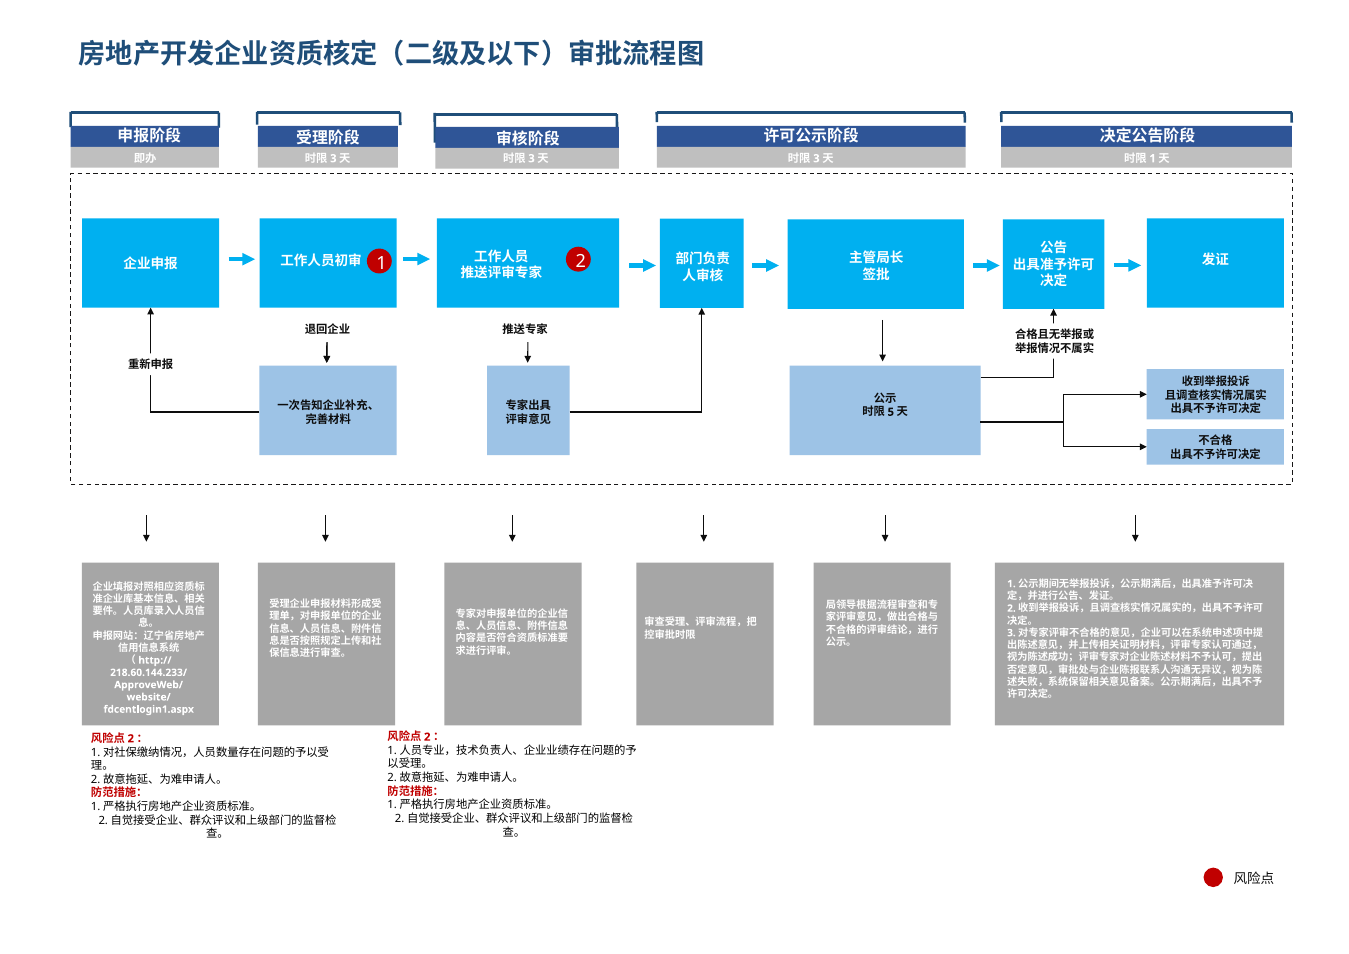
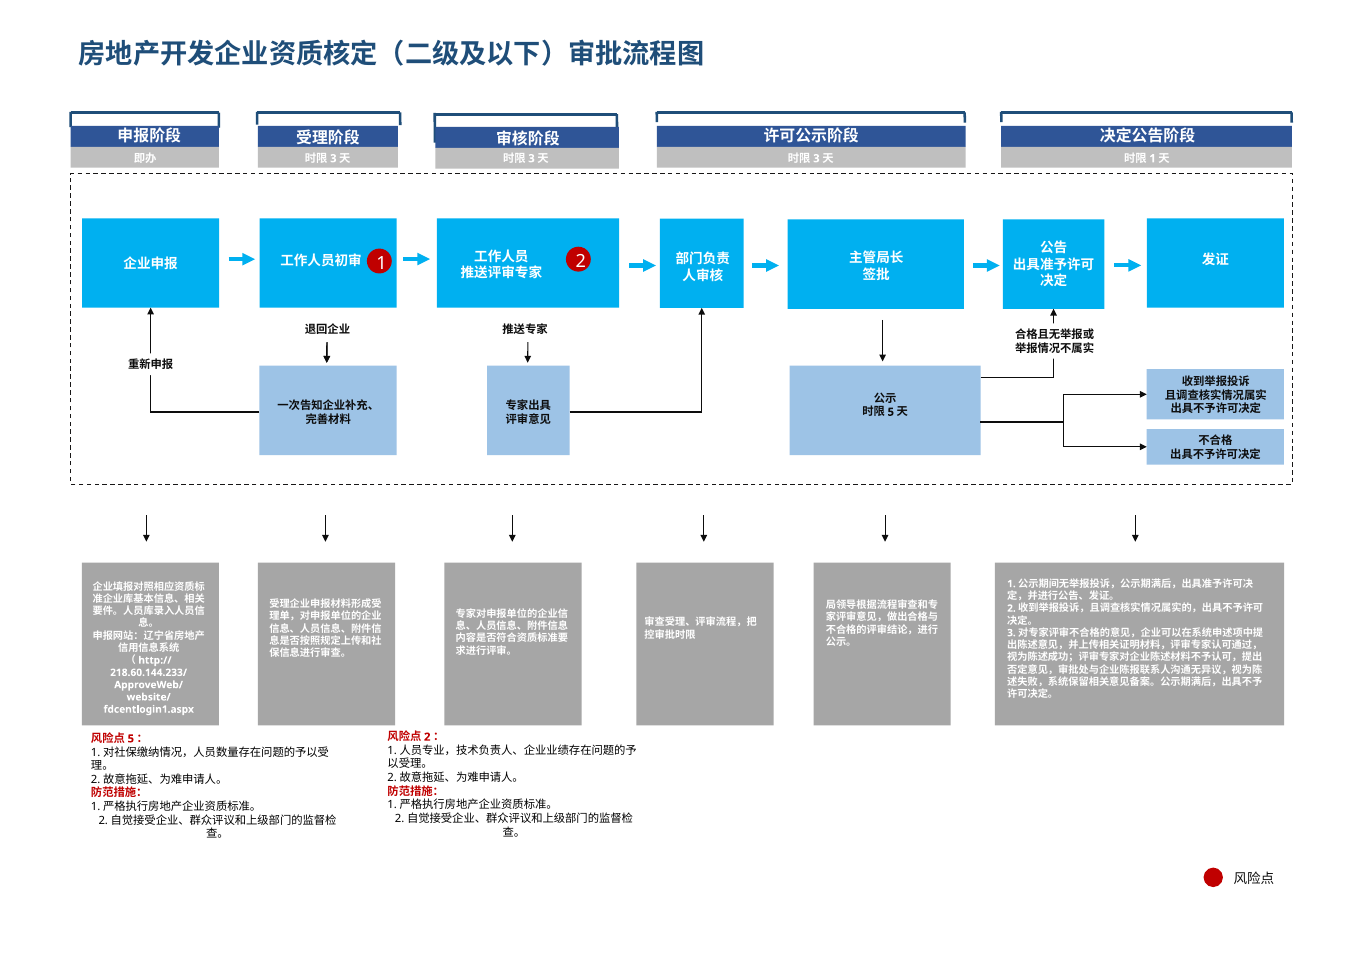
2 at (131, 739): 2 -> 5
